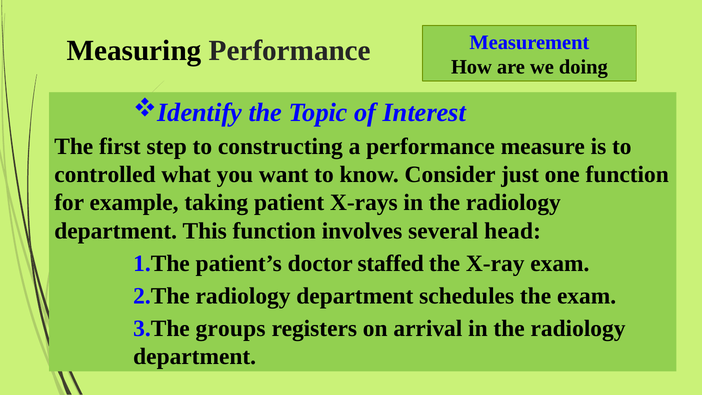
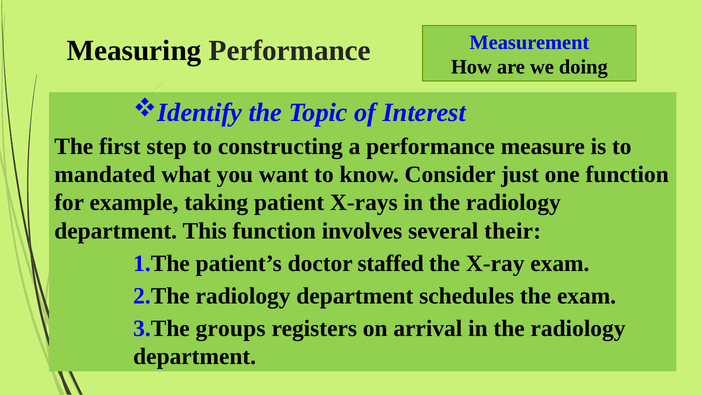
controlled: controlled -> mandated
head: head -> their
